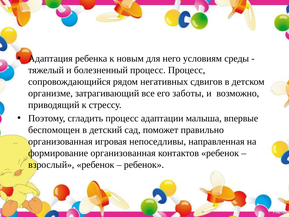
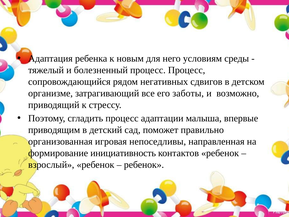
беспомощен: беспомощен -> приводящим
формирование организованная: организованная -> инициативность
